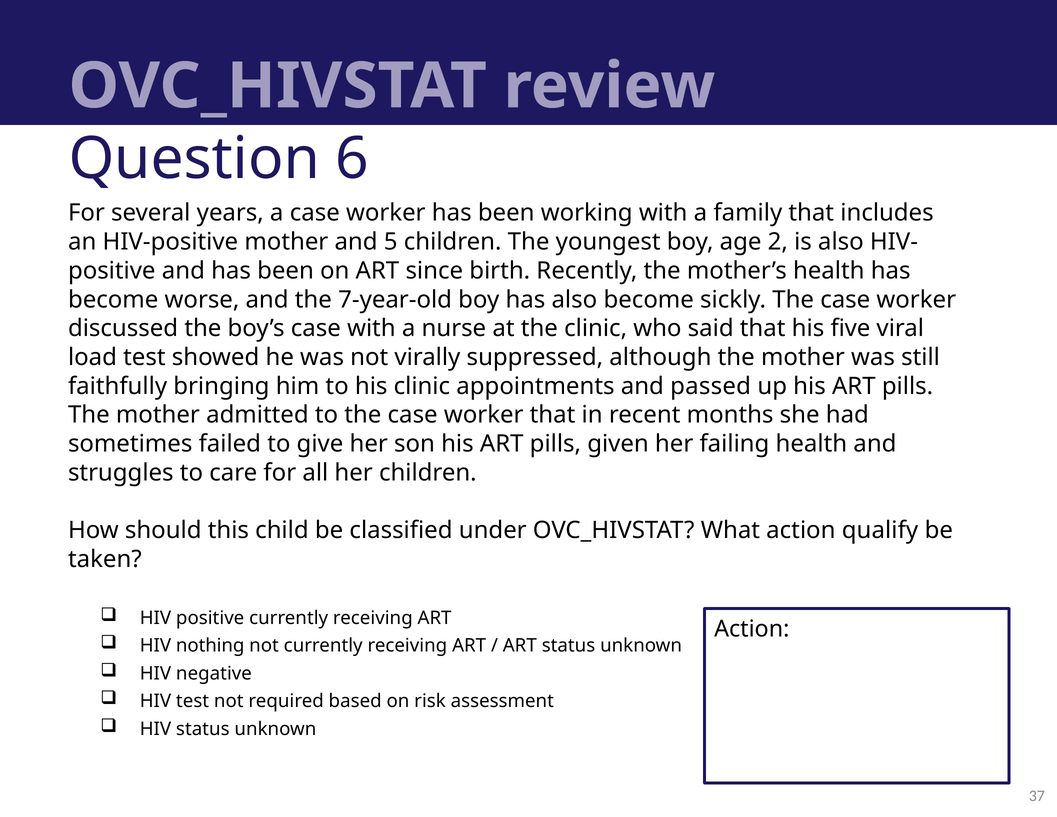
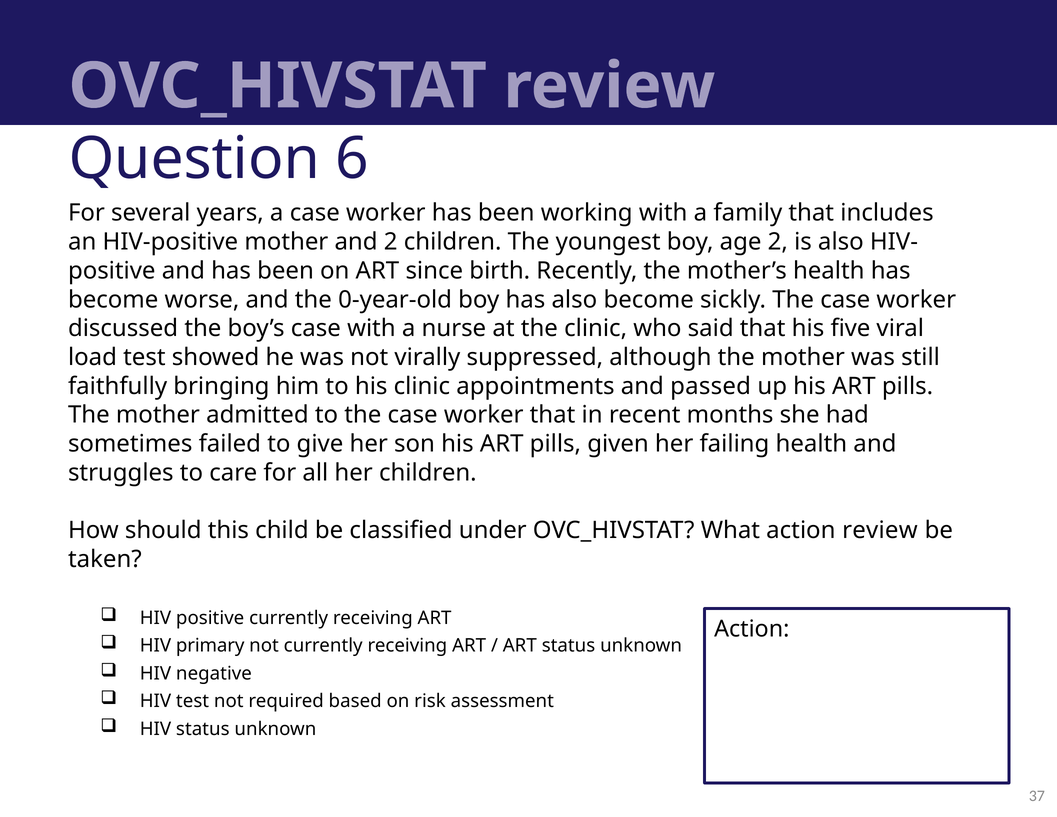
and 5: 5 -> 2
7-year-old: 7-year-old -> 0-year-old
action qualify: qualify -> review
nothing: nothing -> primary
